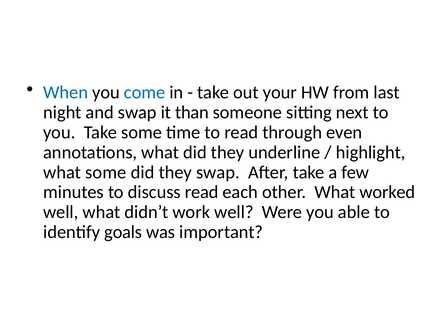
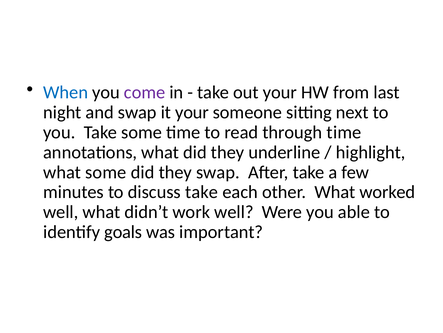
come colour: blue -> purple
it than: than -> your
through even: even -> time
discuss read: read -> take
